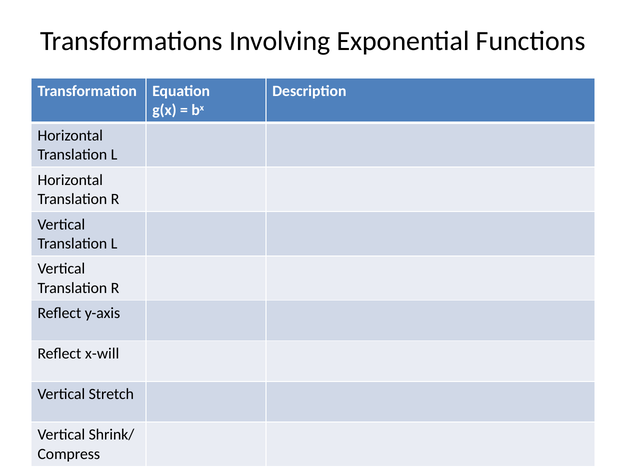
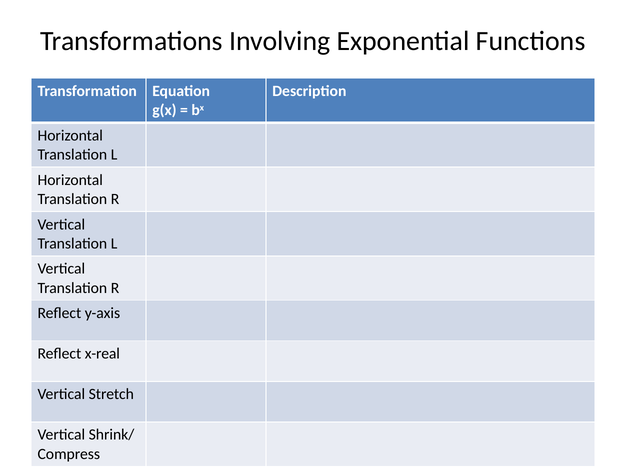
x-will: x-will -> x-real
